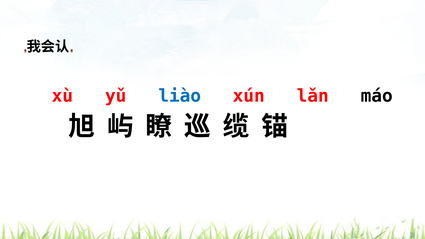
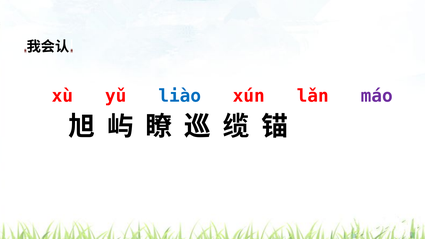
máo colour: black -> purple
